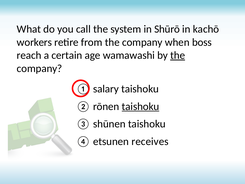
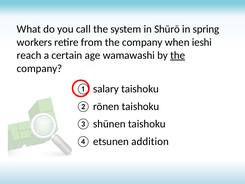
kachō: kachō -> spring
boss: boss -> ieshi
taishoku at (141, 106) underline: present -> none
receives: receives -> addition
